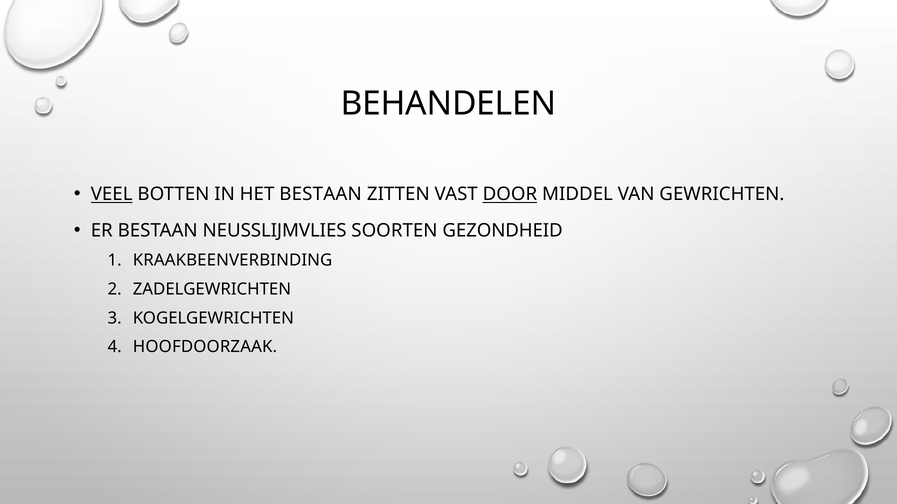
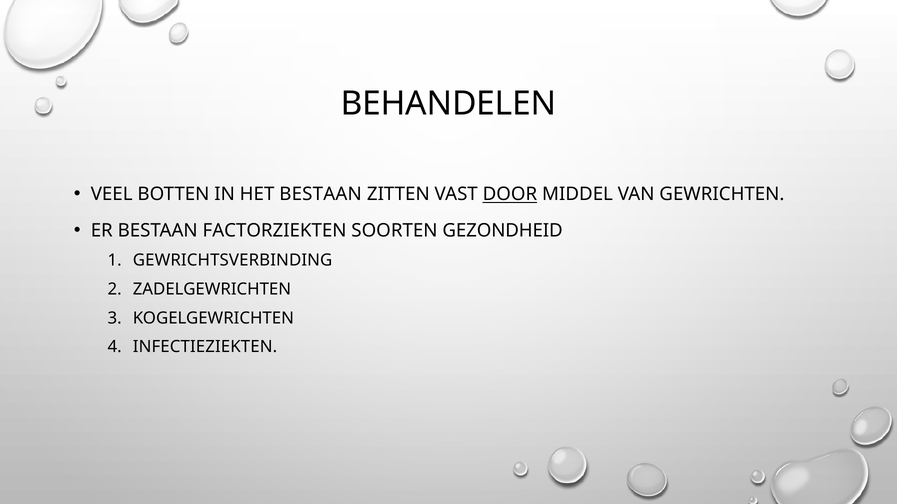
VEEL underline: present -> none
NEUSSLIJMVLIES: NEUSSLIJMVLIES -> FACTORZIEKTEN
KRAAKBEENVERBINDING: KRAAKBEENVERBINDING -> GEWRICHTSVERBINDING
HOOFDOORZAAK: HOOFDOORZAAK -> INFECTIEZIEKTEN
